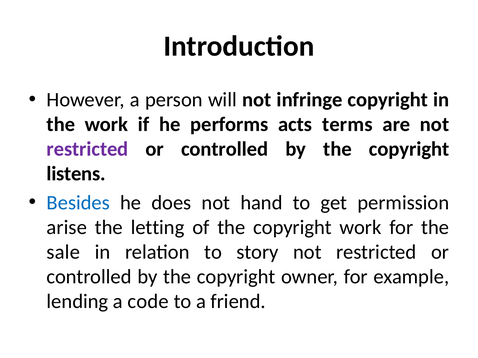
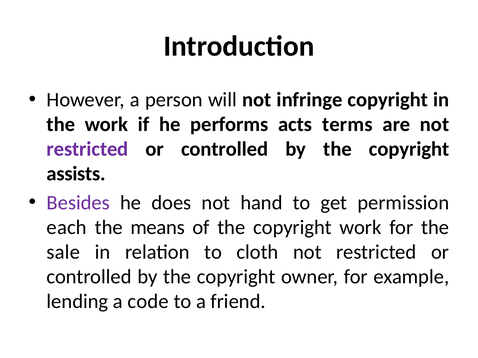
listens: listens -> assists
Besides colour: blue -> purple
arise: arise -> each
letting: letting -> means
story: story -> cloth
